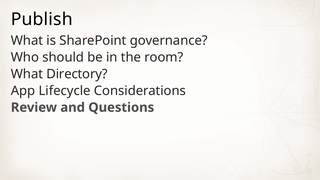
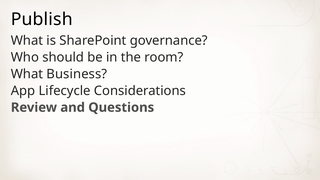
Directory: Directory -> Business
